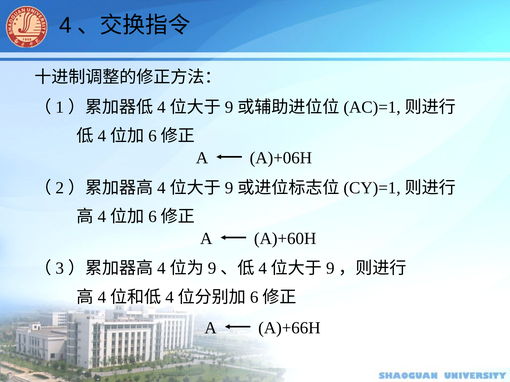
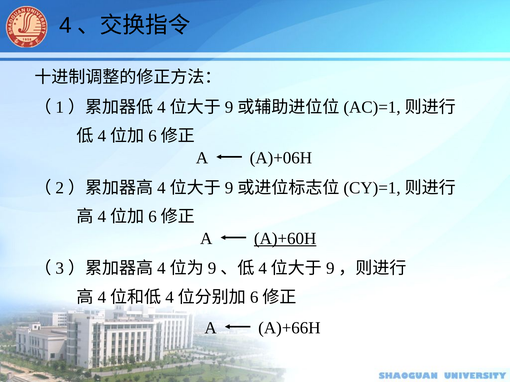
A)+60H underline: none -> present
